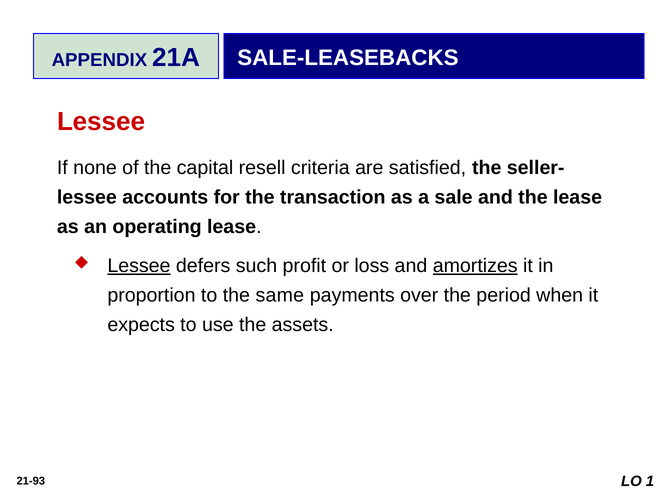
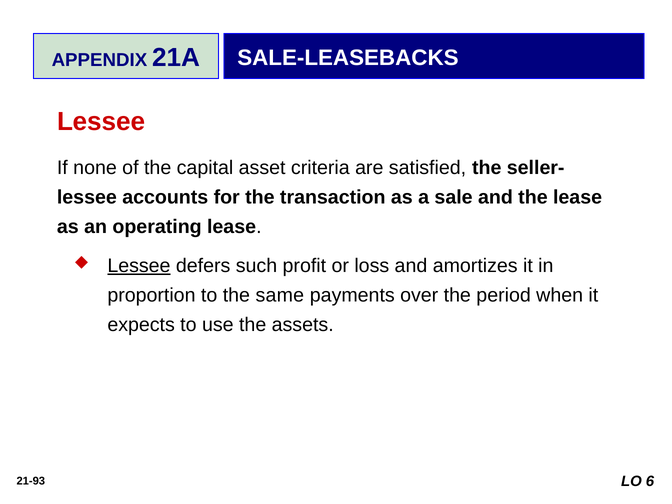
resell: resell -> asset
amortizes underline: present -> none
1: 1 -> 6
